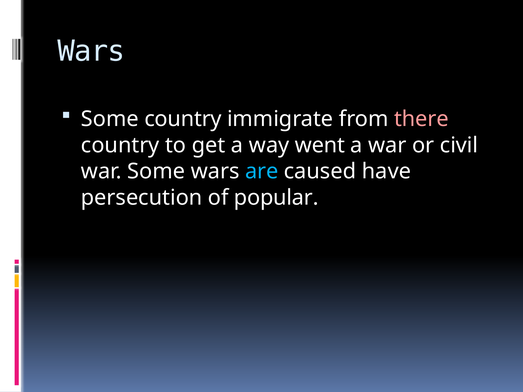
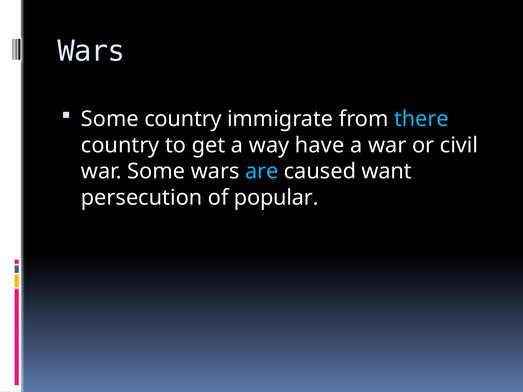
there colour: pink -> light blue
went: went -> have
have: have -> want
